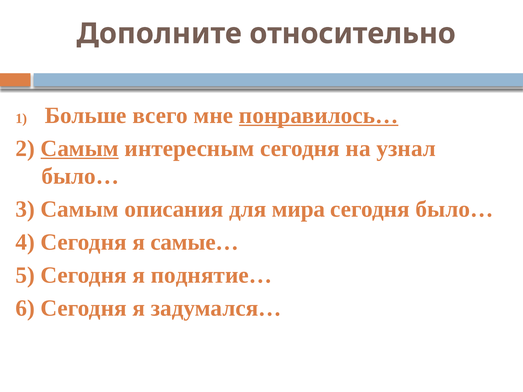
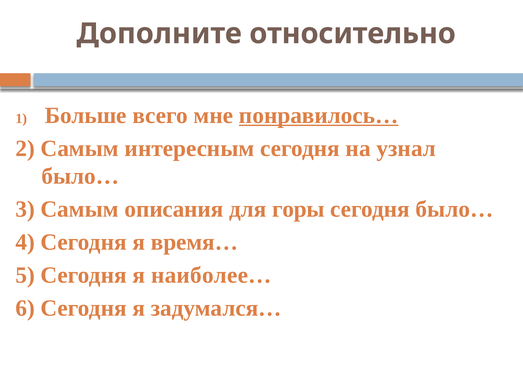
Самым at (80, 148) underline: present -> none
мира: мира -> горы
самые…: самые… -> время…
поднятие…: поднятие… -> наиболее…
